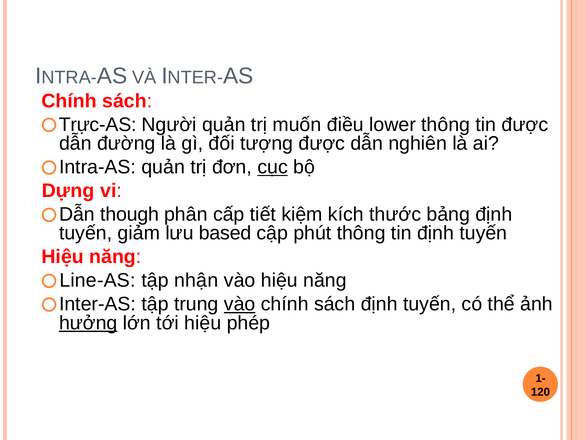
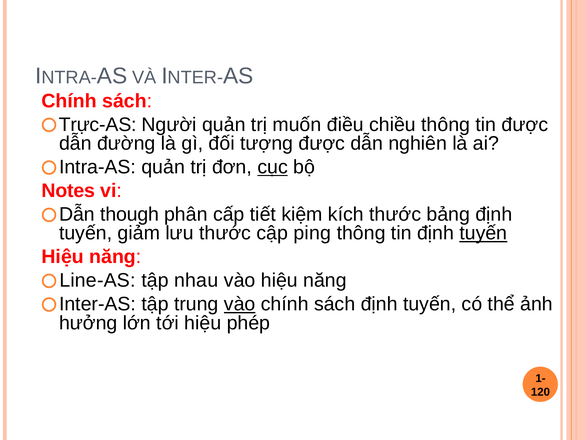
lower: lower -> chiều
Dựng: Dựng -> Notes
lưu based: based -> thước
phút: phút -> ping
tuyến at (483, 233) underline: none -> present
nhận: nhận -> nhau
hưởng underline: present -> none
